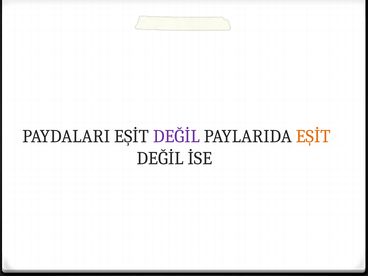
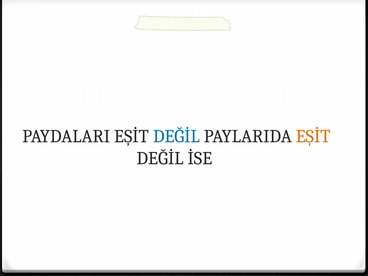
DEĞİL at (176, 136) colour: purple -> blue
